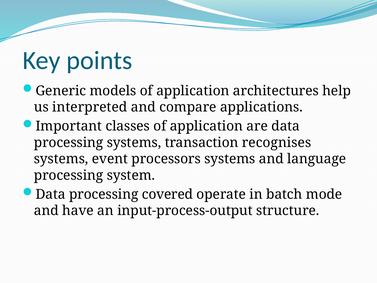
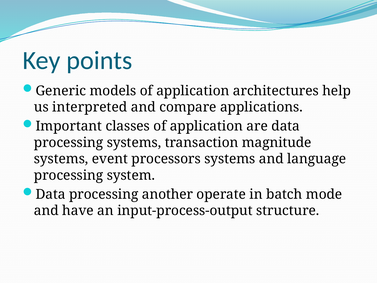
recognises: recognises -> magnitude
covered: covered -> another
